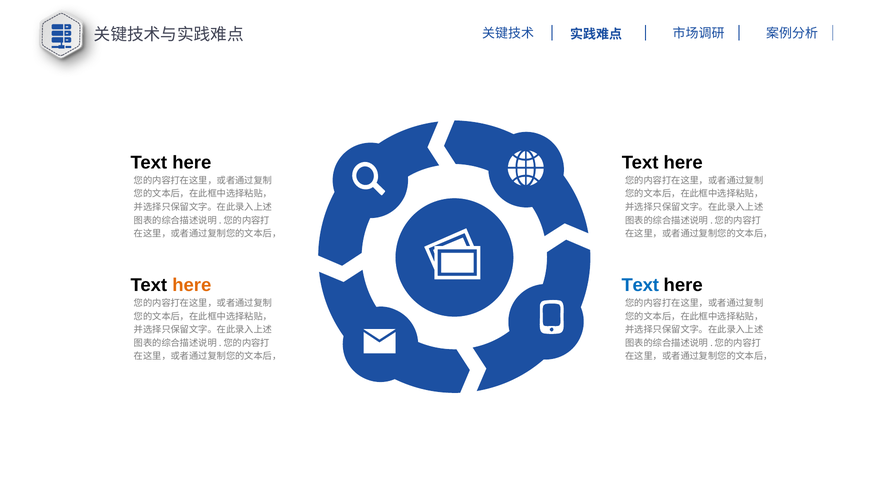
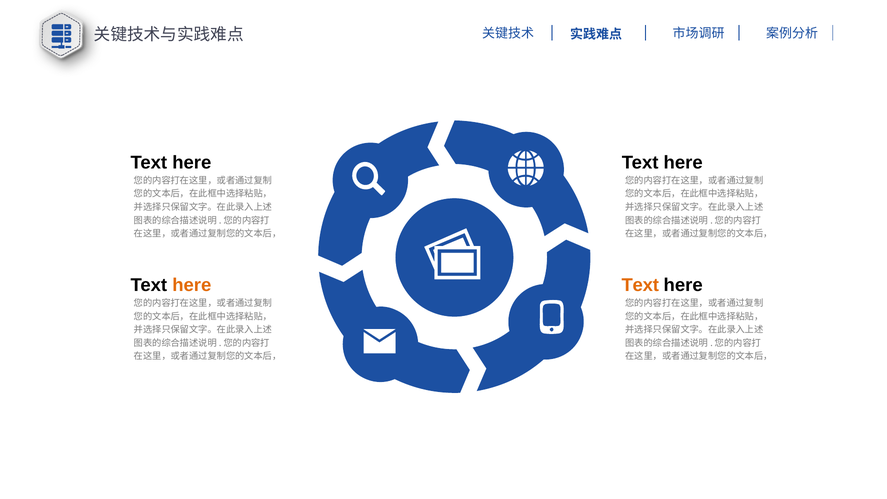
Text at (640, 285) colour: blue -> orange
